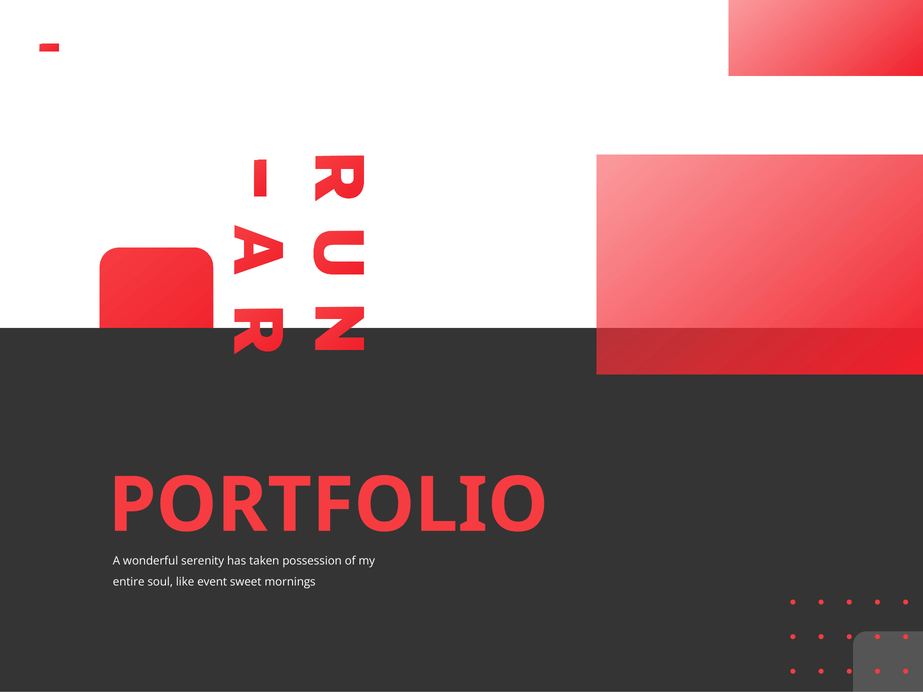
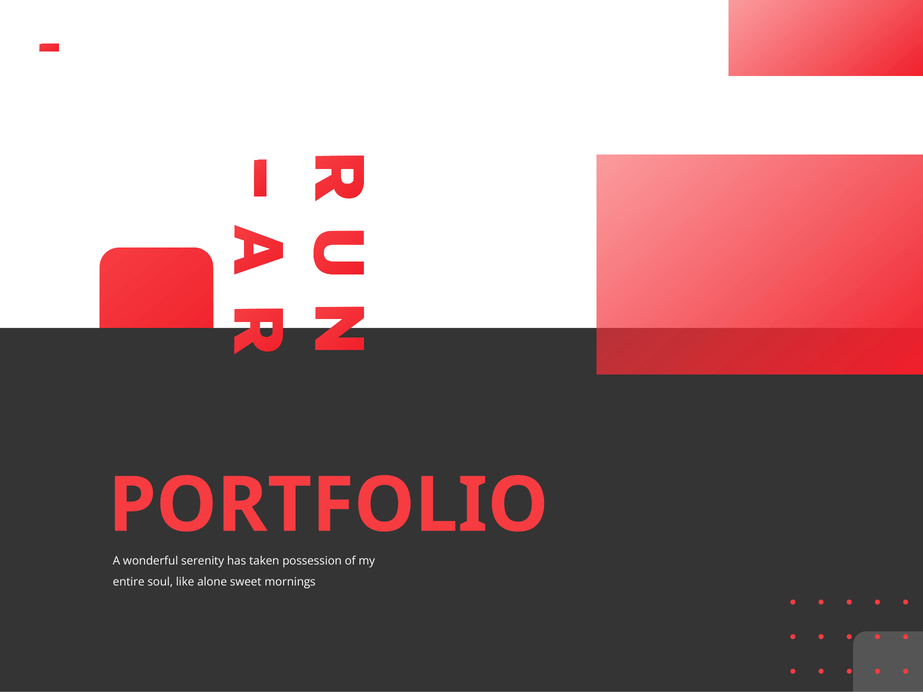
event: event -> alone
